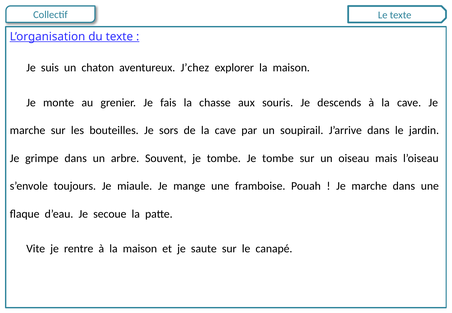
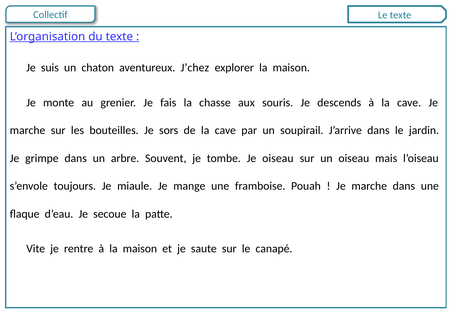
tombe Je tombe: tombe -> oiseau
